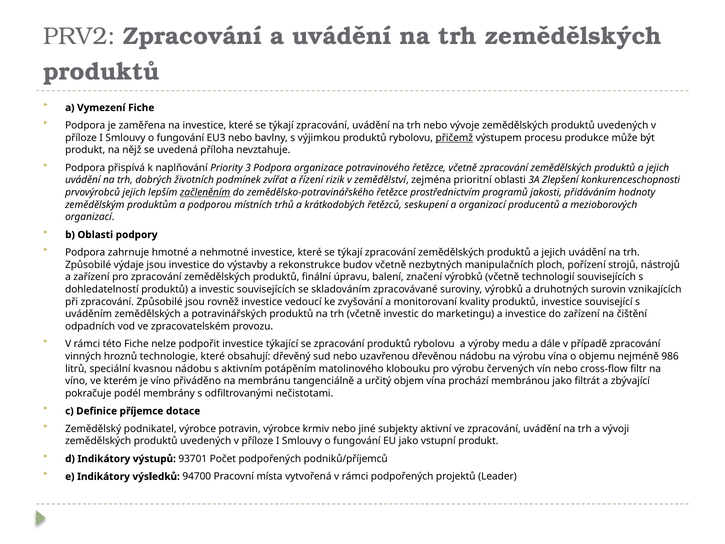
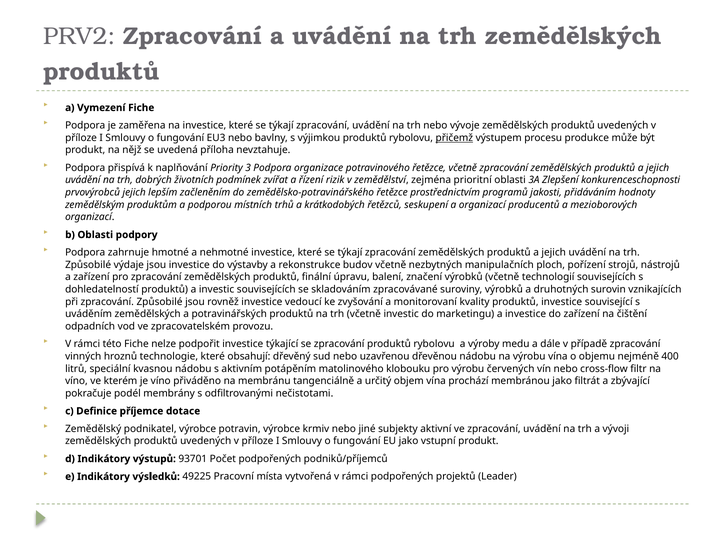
začleněním underline: present -> none
986: 986 -> 400
94700: 94700 -> 49225
